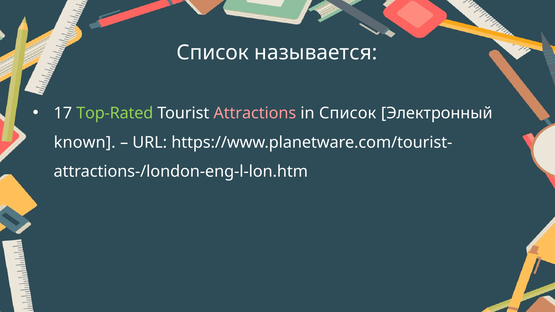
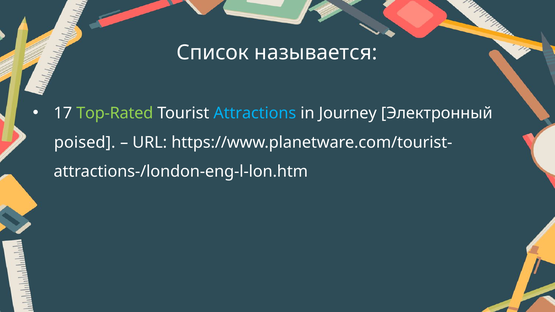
Attractions colour: pink -> light blue
in Список: Список -> Journey
known: known -> poised
